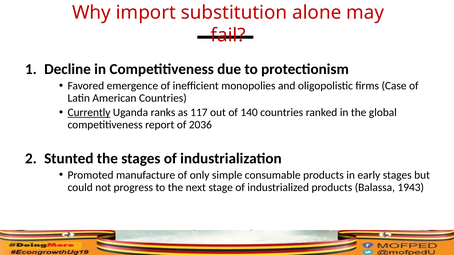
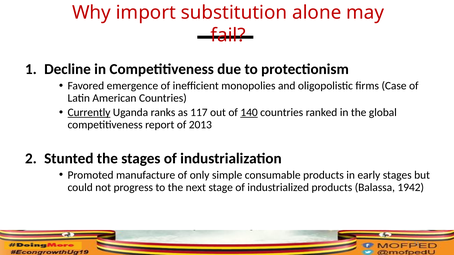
140 underline: none -> present
2036: 2036 -> 2013
1943: 1943 -> 1942
